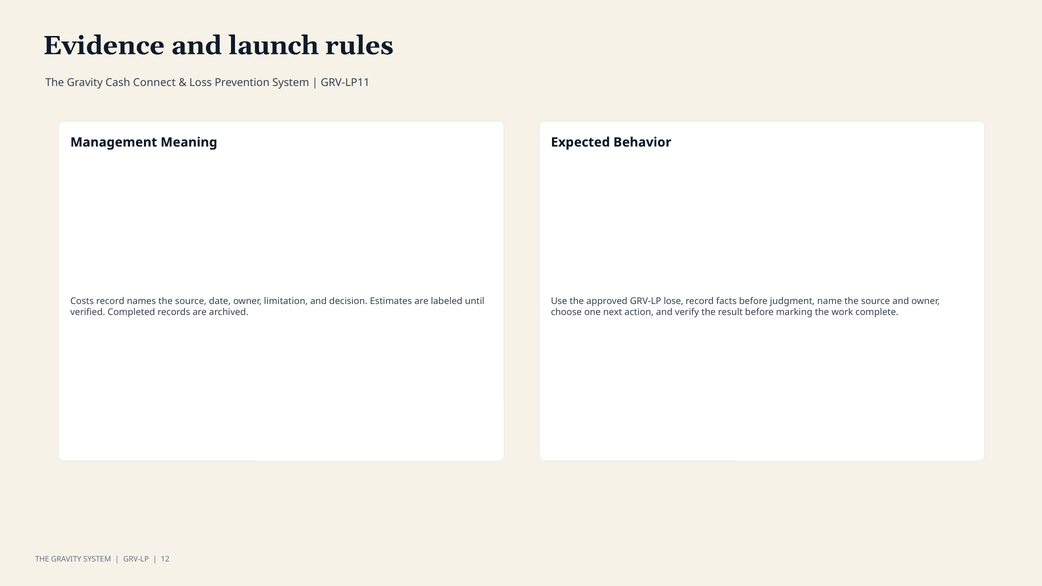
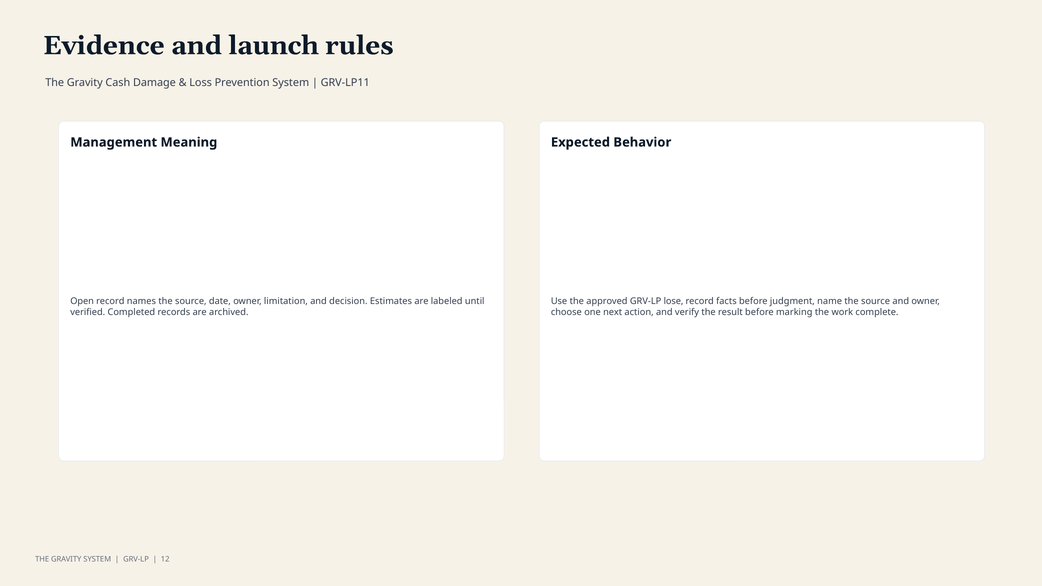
Connect: Connect -> Damage
Costs: Costs -> Open
